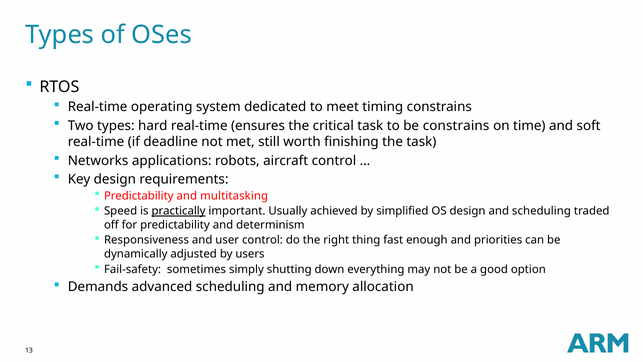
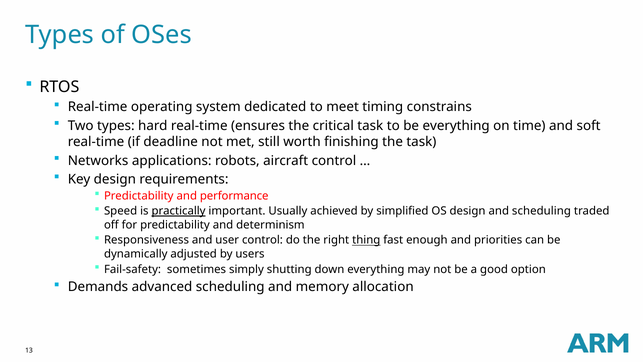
be constrains: constrains -> everything
multitasking: multitasking -> performance
thing underline: none -> present
